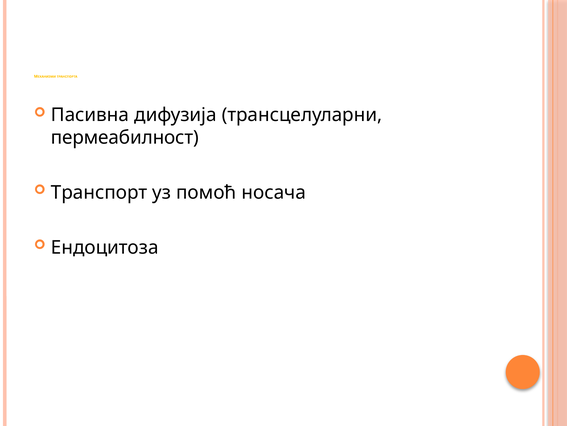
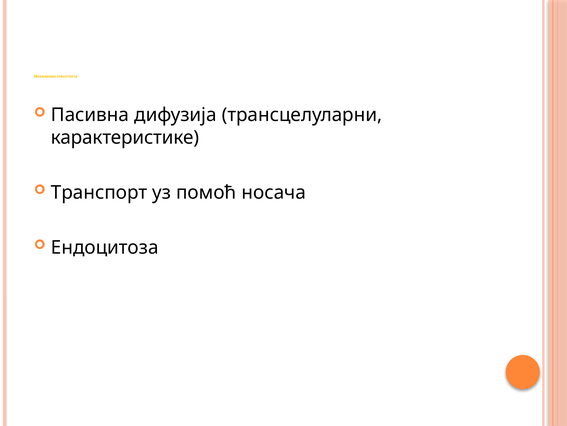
пермеабилност: пермеабилност -> карактеристике
